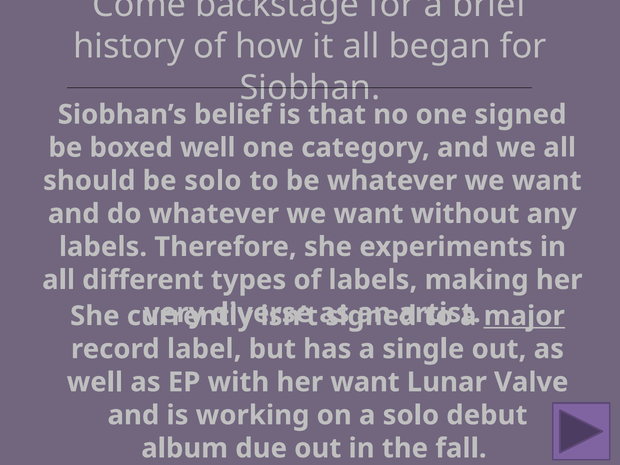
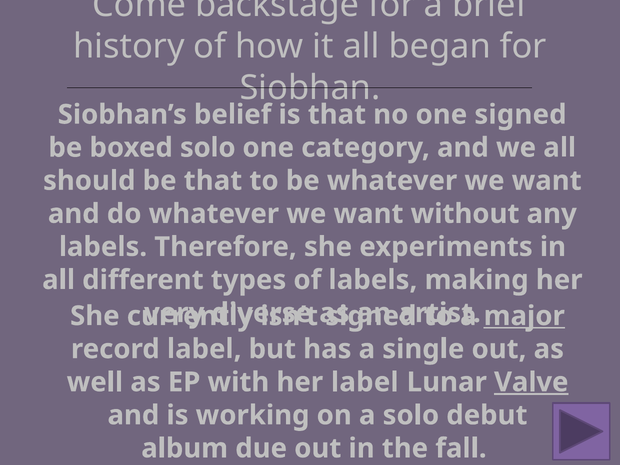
boxed well: well -> solo
be solo: solo -> that
her want: want -> label
Valve underline: none -> present
